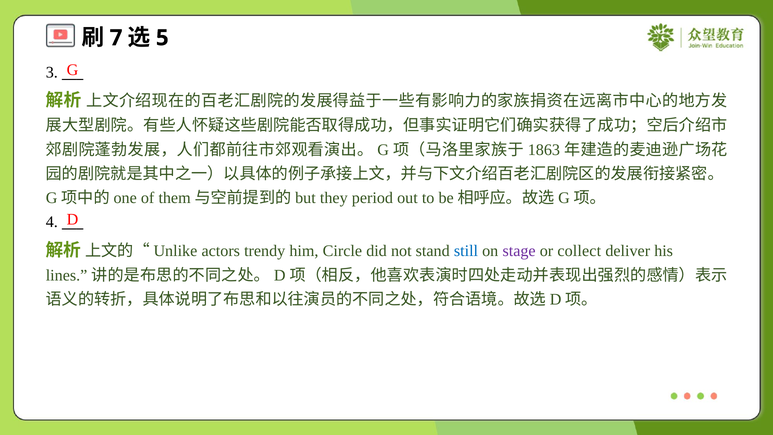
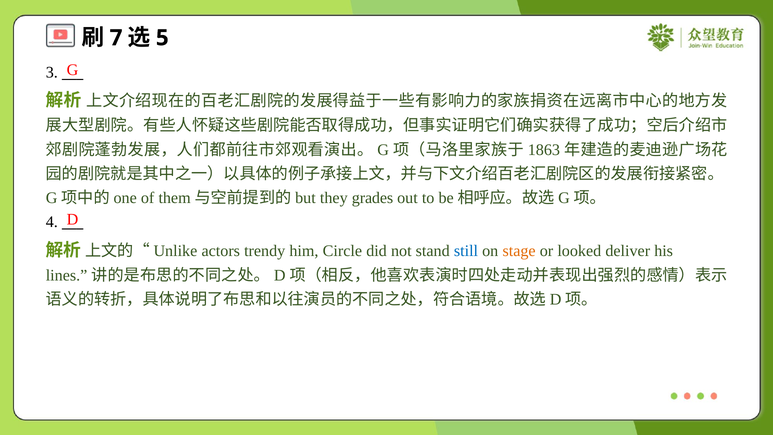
period: period -> grades
stage colour: purple -> orange
collect: collect -> looked
